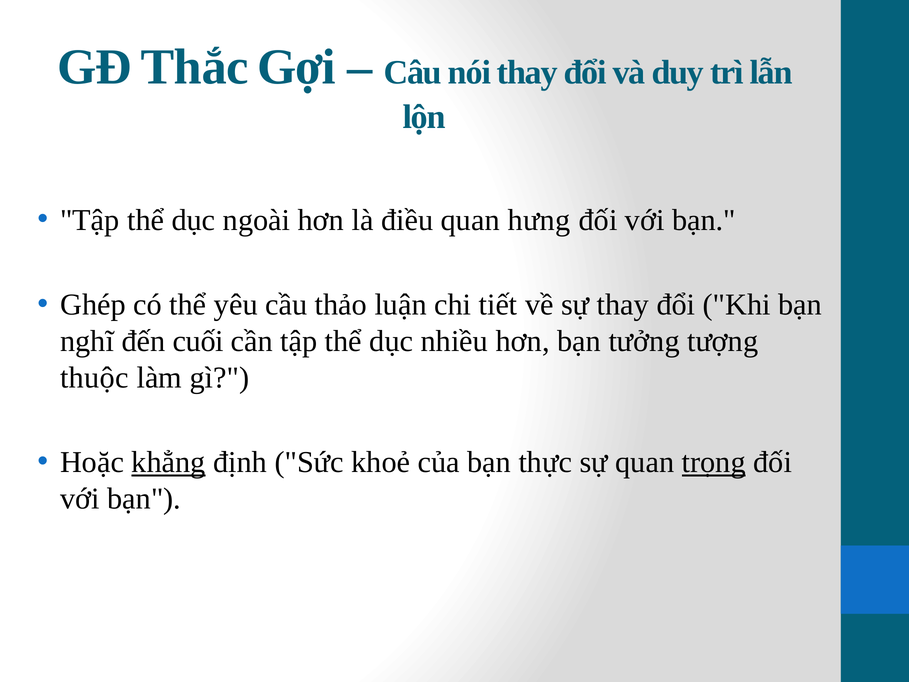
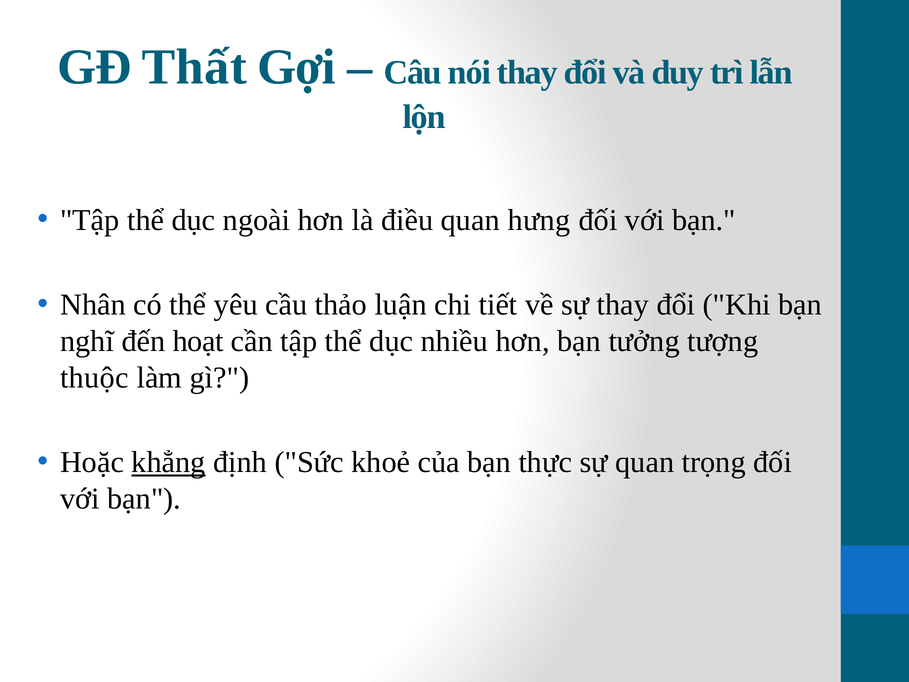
Thắc: Thắc -> Thất
Ghép: Ghép -> Nhân
cuối: cuối -> hoạt
trọng underline: present -> none
